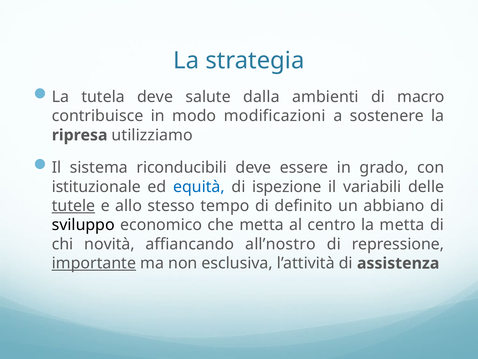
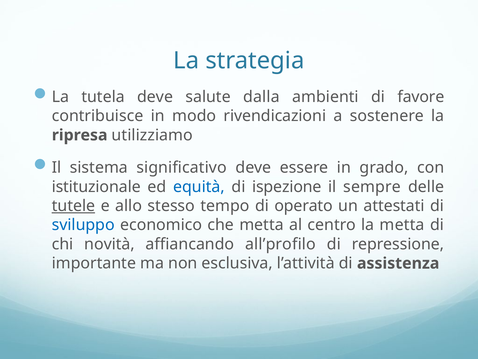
macro: macro -> favore
modificazioni: modificazioni -> rivendicazioni
riconducibili: riconducibili -> significativo
variabili: variabili -> sempre
definito: definito -> operato
abbiano: abbiano -> attestati
sviluppo colour: black -> blue
all’nostro: all’nostro -> all’profilo
importante underline: present -> none
